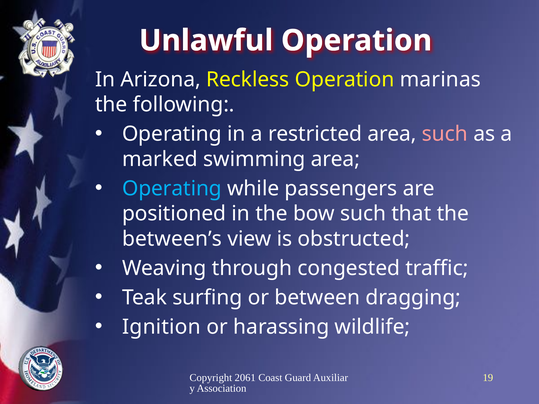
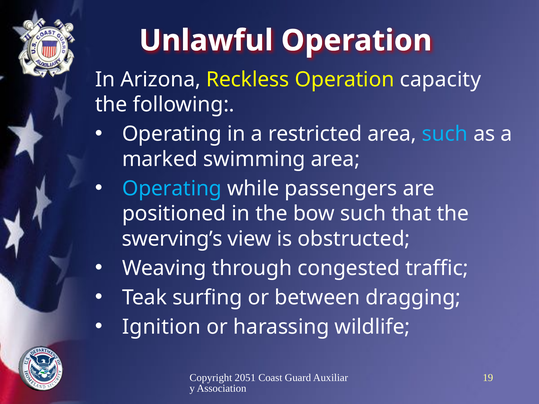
marinas: marinas -> capacity
such at (445, 134) colour: pink -> light blue
between’s: between’s -> swerving’s
2061: 2061 -> 2051
